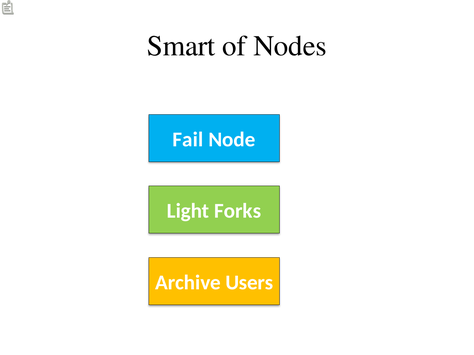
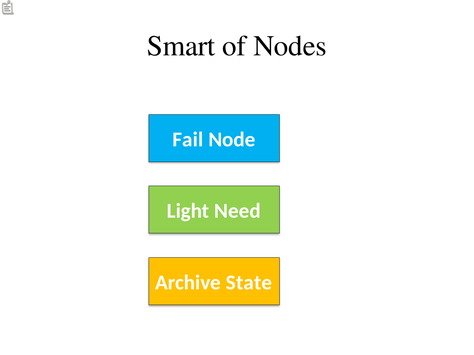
Forks: Forks -> Need
Users: Users -> State
